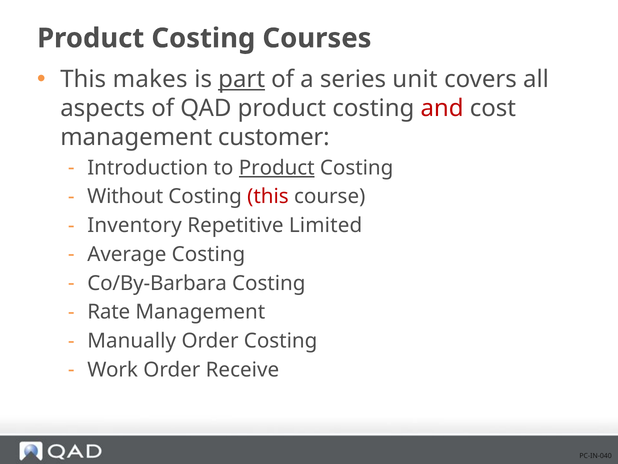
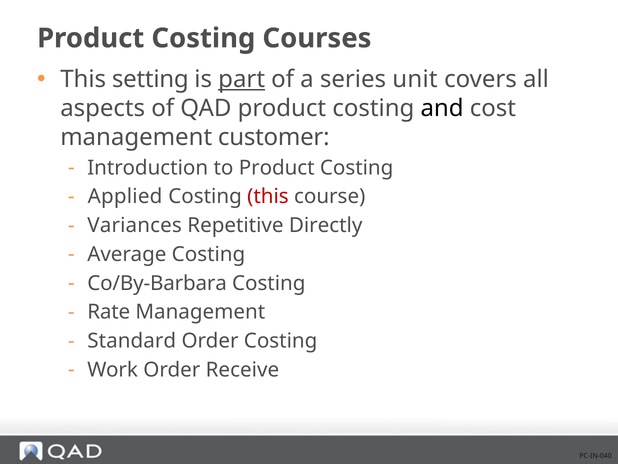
makes: makes -> setting
and colour: red -> black
Product at (277, 168) underline: present -> none
Without: Without -> Applied
Inventory: Inventory -> Variances
Limited: Limited -> Directly
Manually: Manually -> Standard
